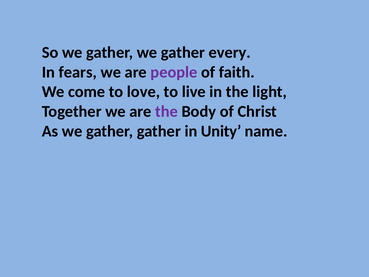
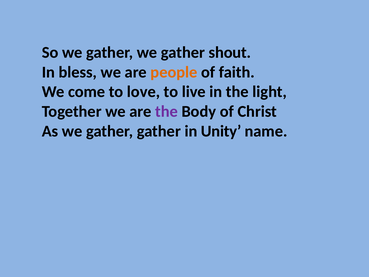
every: every -> shout
fears: fears -> bless
people colour: purple -> orange
